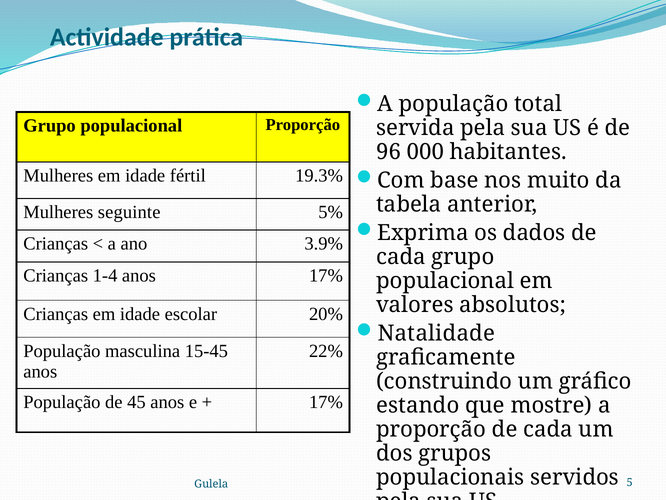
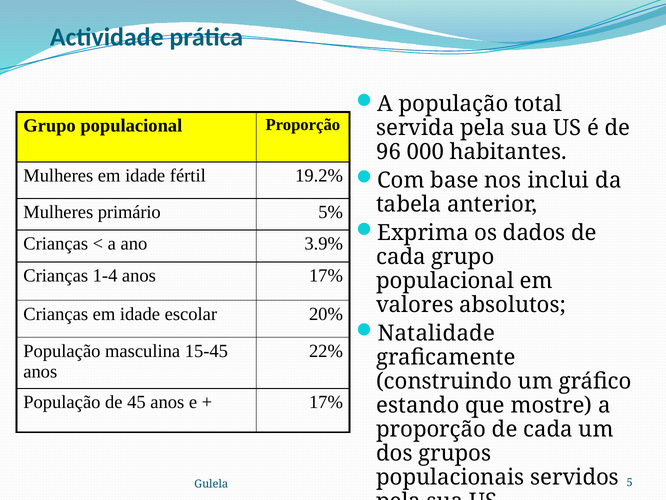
19.3%: 19.3% -> 19.2%
muito: muito -> inclui
seguinte: seguinte -> primário
